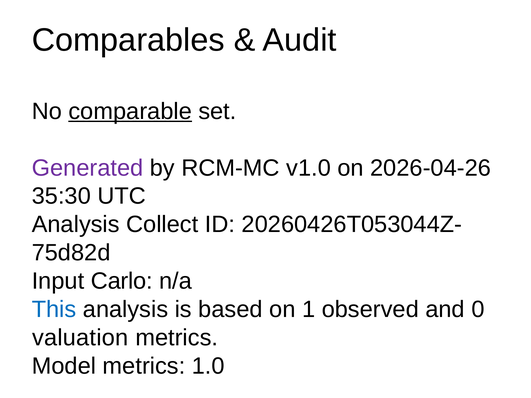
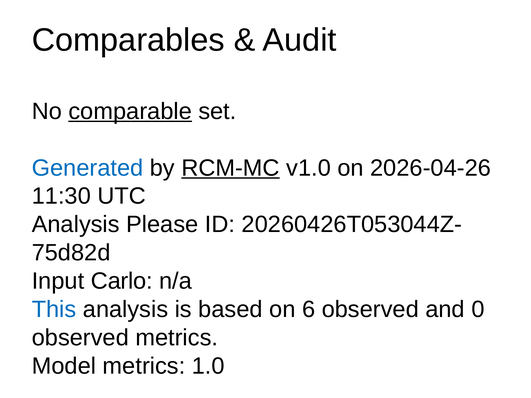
Generated colour: purple -> blue
RCM-MC underline: none -> present
35:30: 35:30 -> 11:30
Collect: Collect -> Please
1: 1 -> 6
valuation at (80, 338): valuation -> observed
